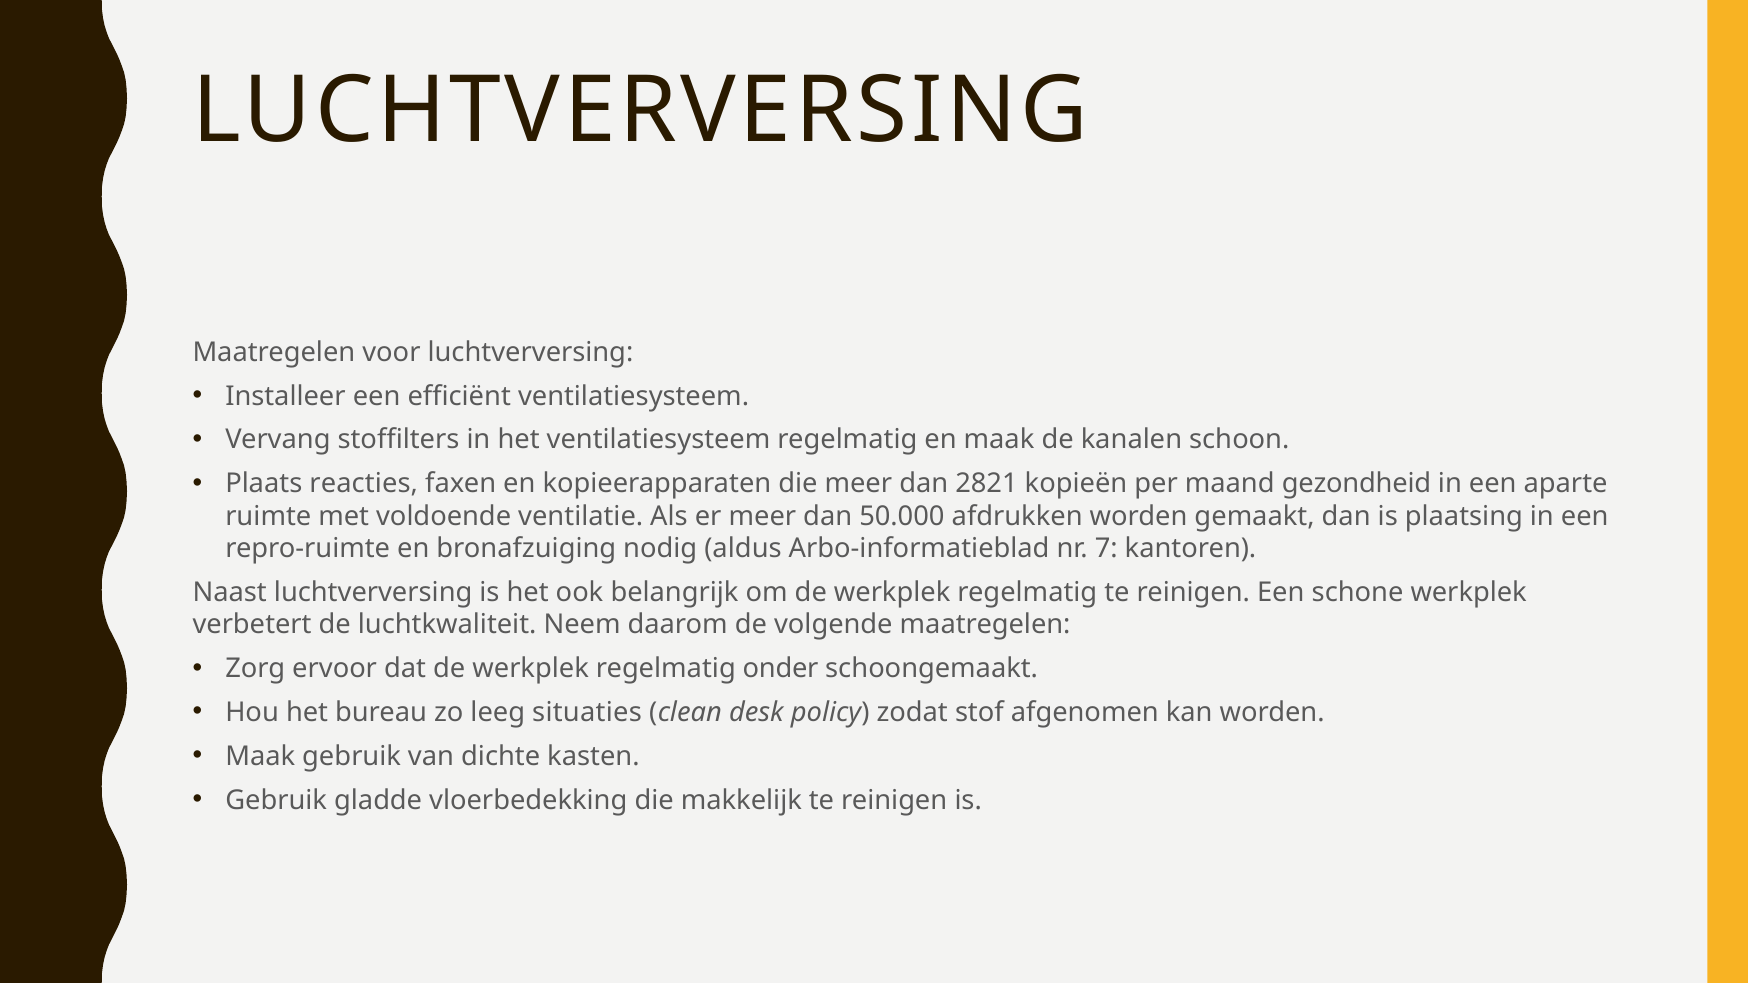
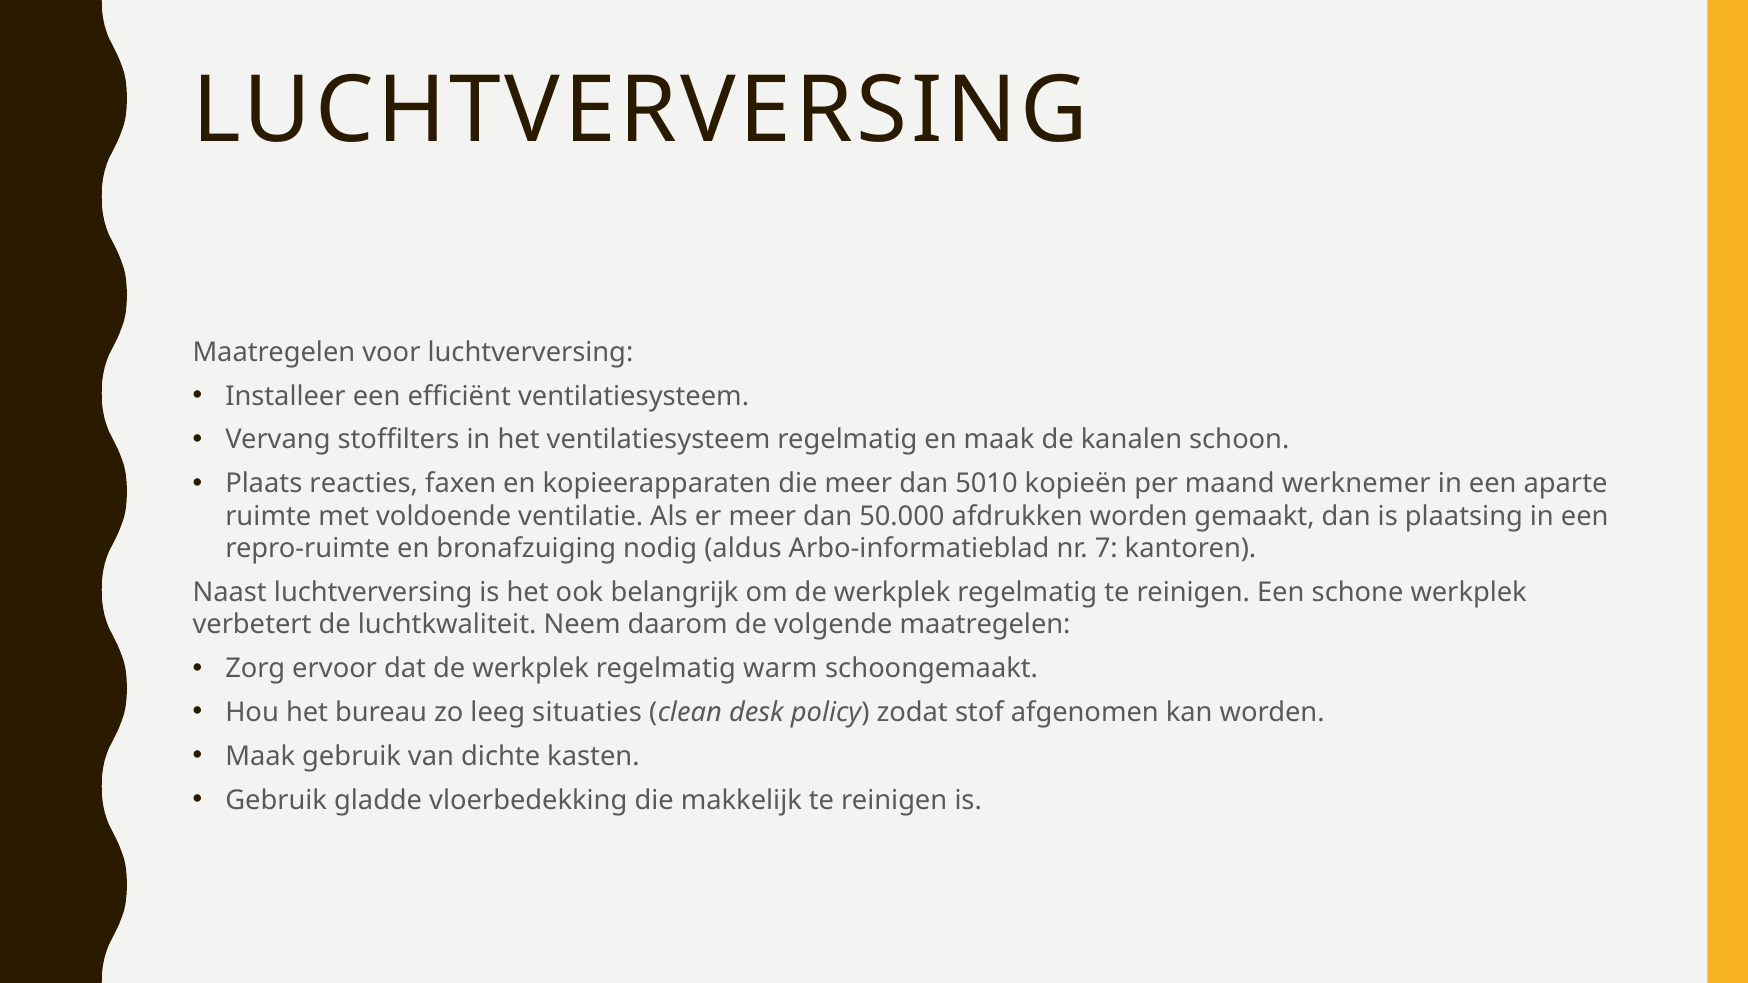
2821: 2821 -> 5010
gezondheid: gezondheid -> werknemer
onder: onder -> warm
